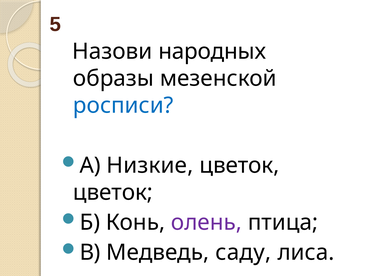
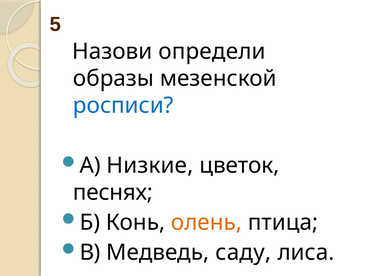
народных: народных -> определи
цветок at (113, 192): цветок -> песнях
олень colour: purple -> orange
